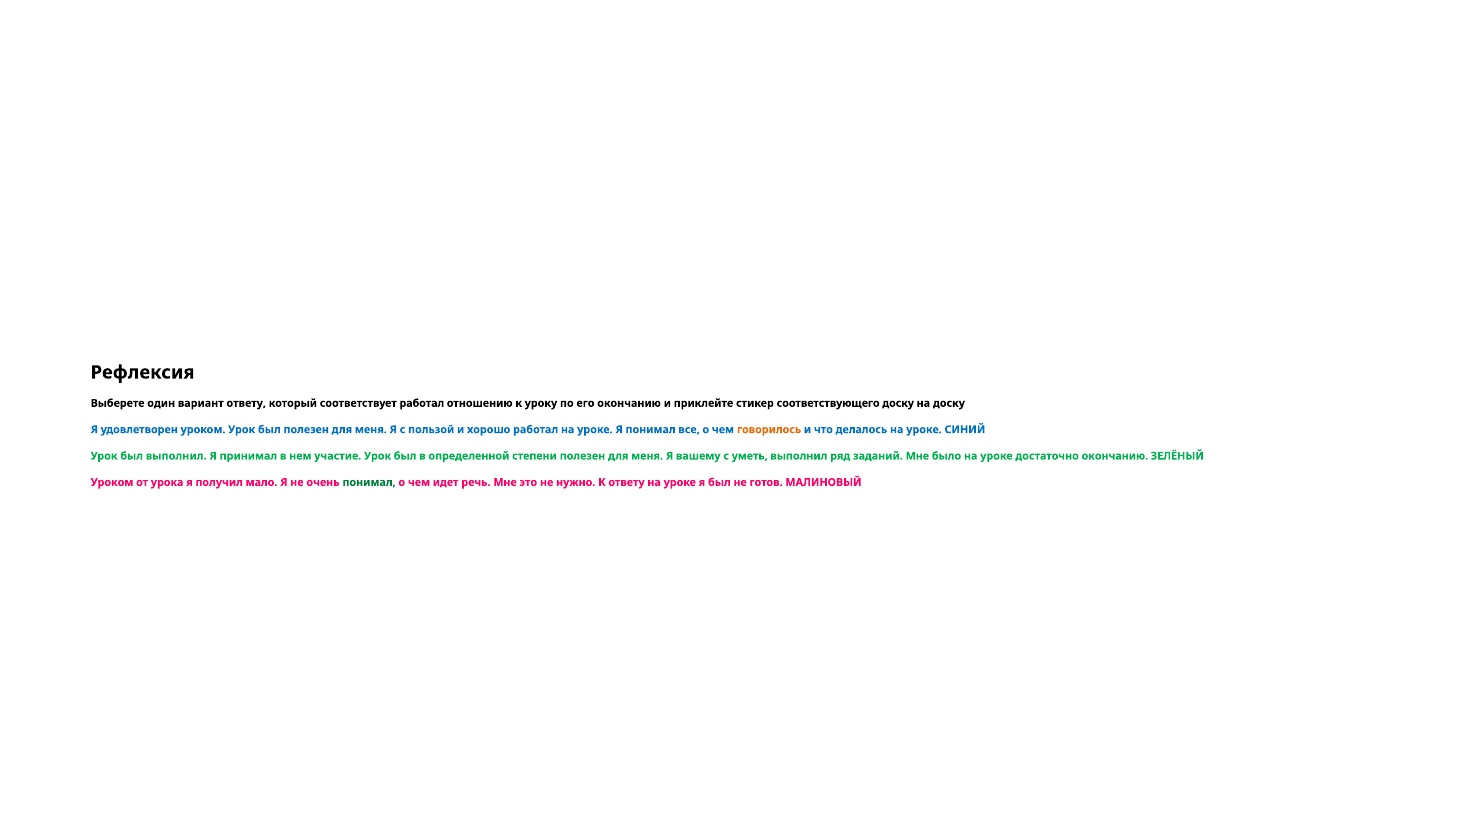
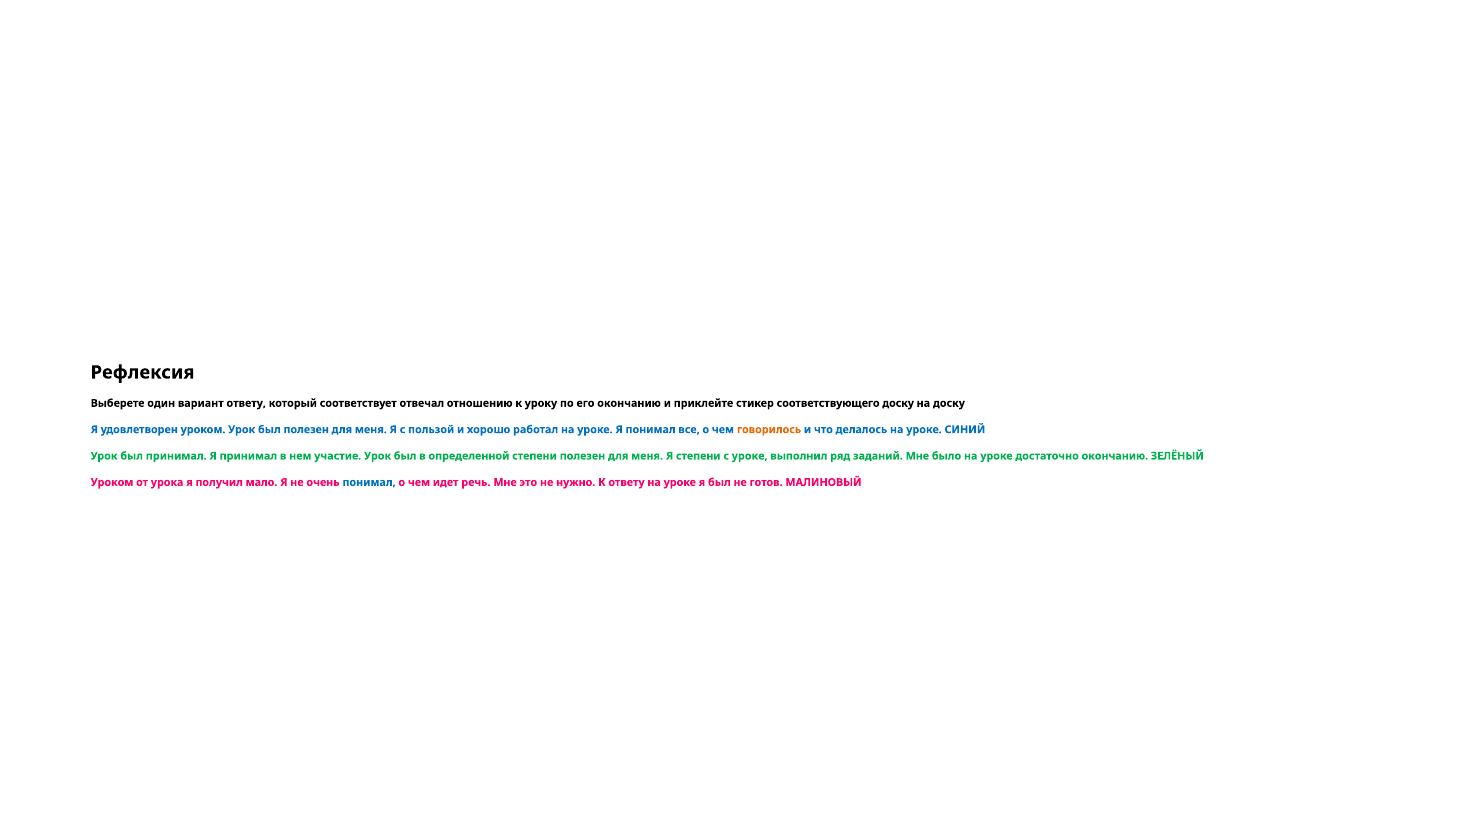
соответствует работал: работал -> отвечал
был выполнил: выполнил -> принимал
Я вашему: вашему -> степени
с уметь: уметь -> уроке
понимал at (369, 482) colour: green -> blue
